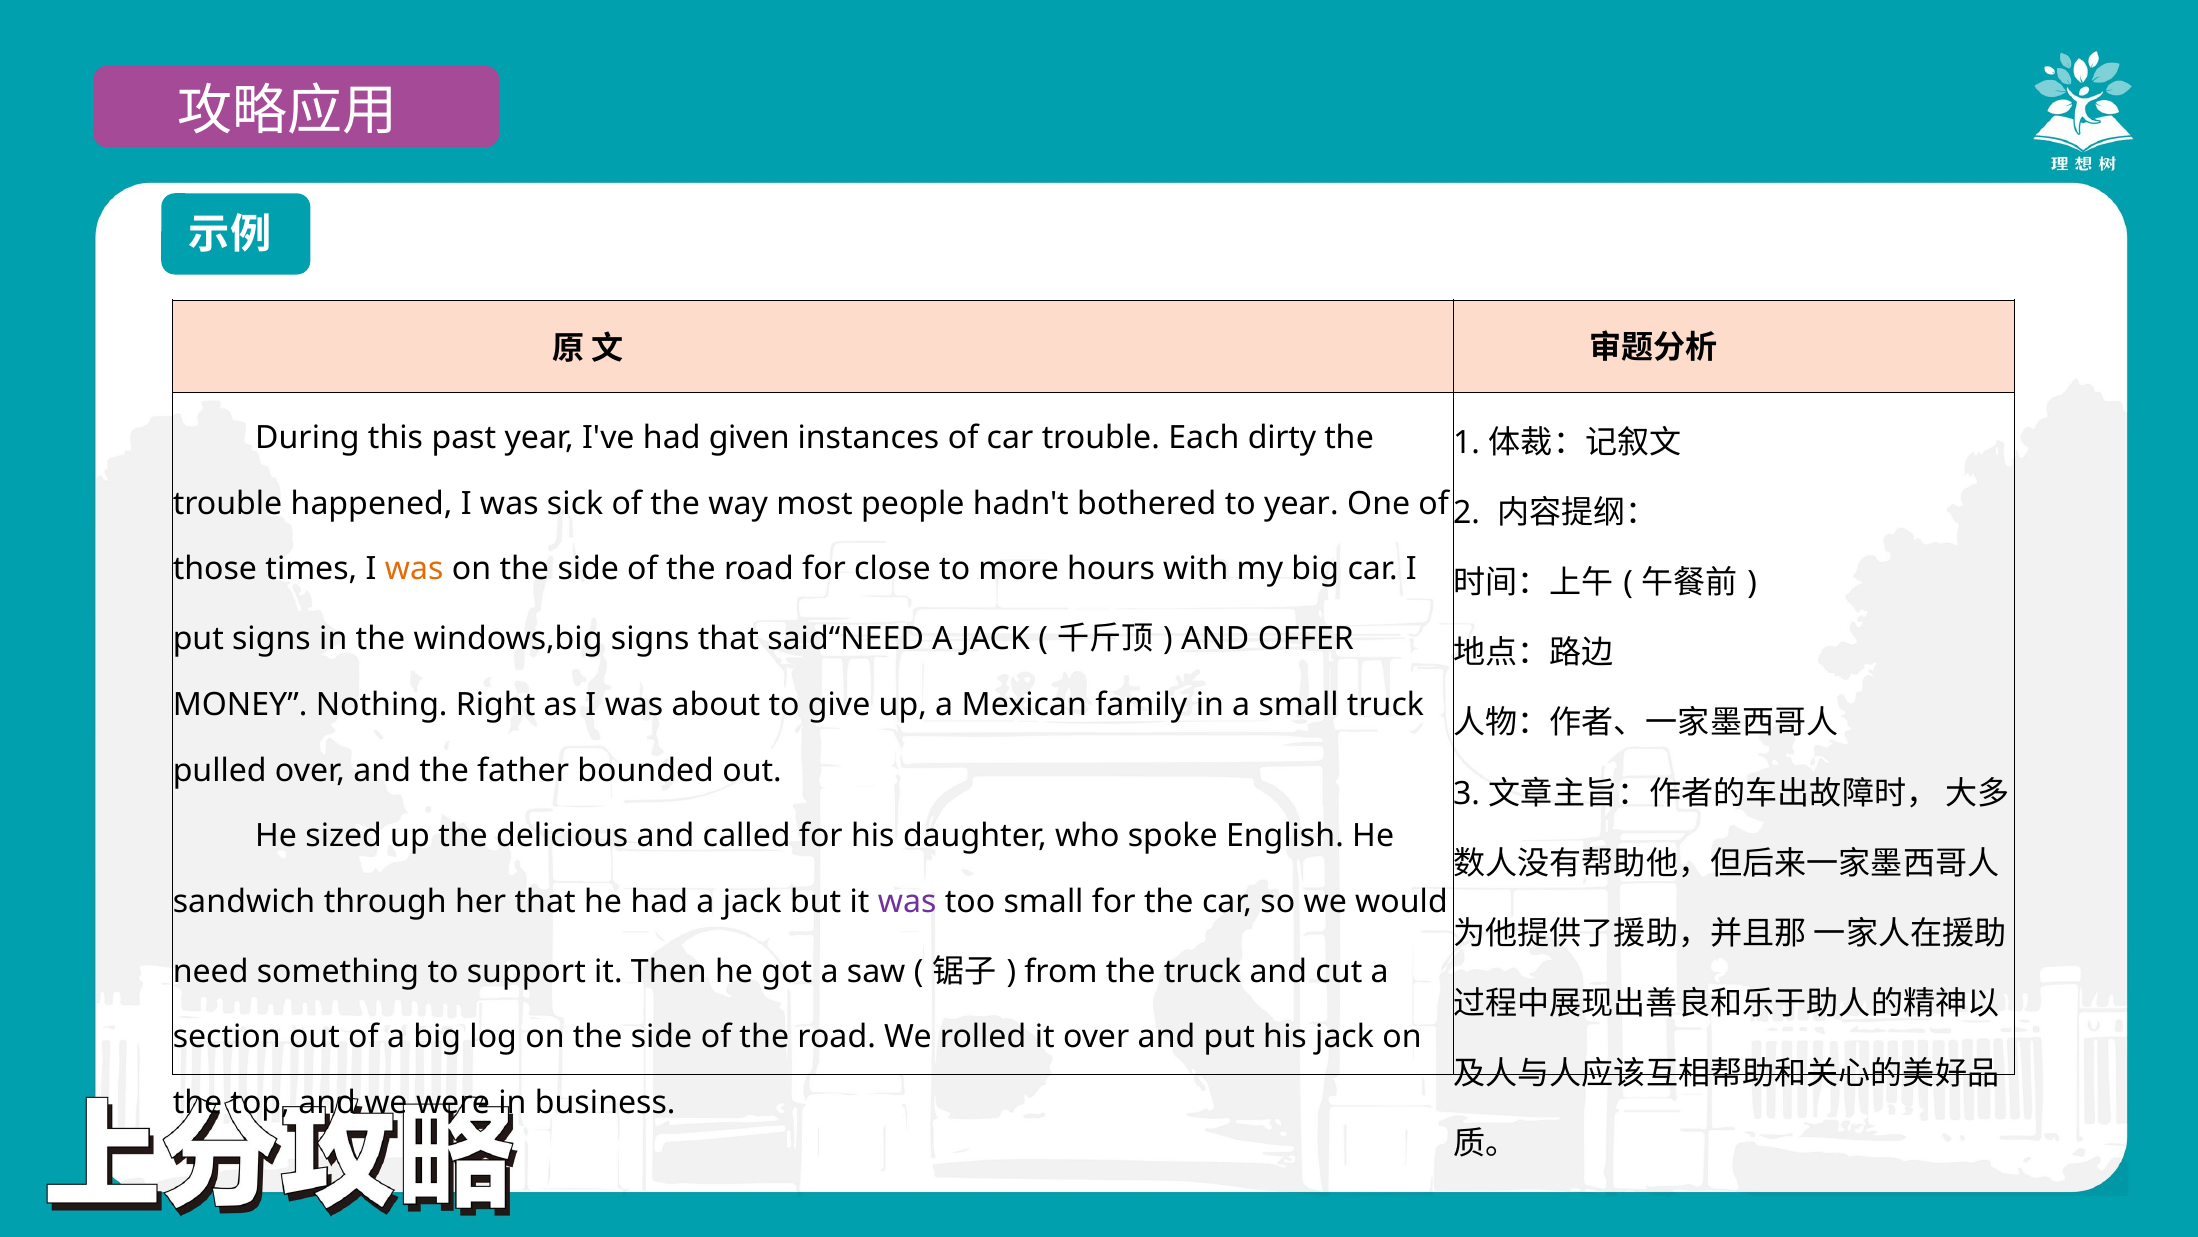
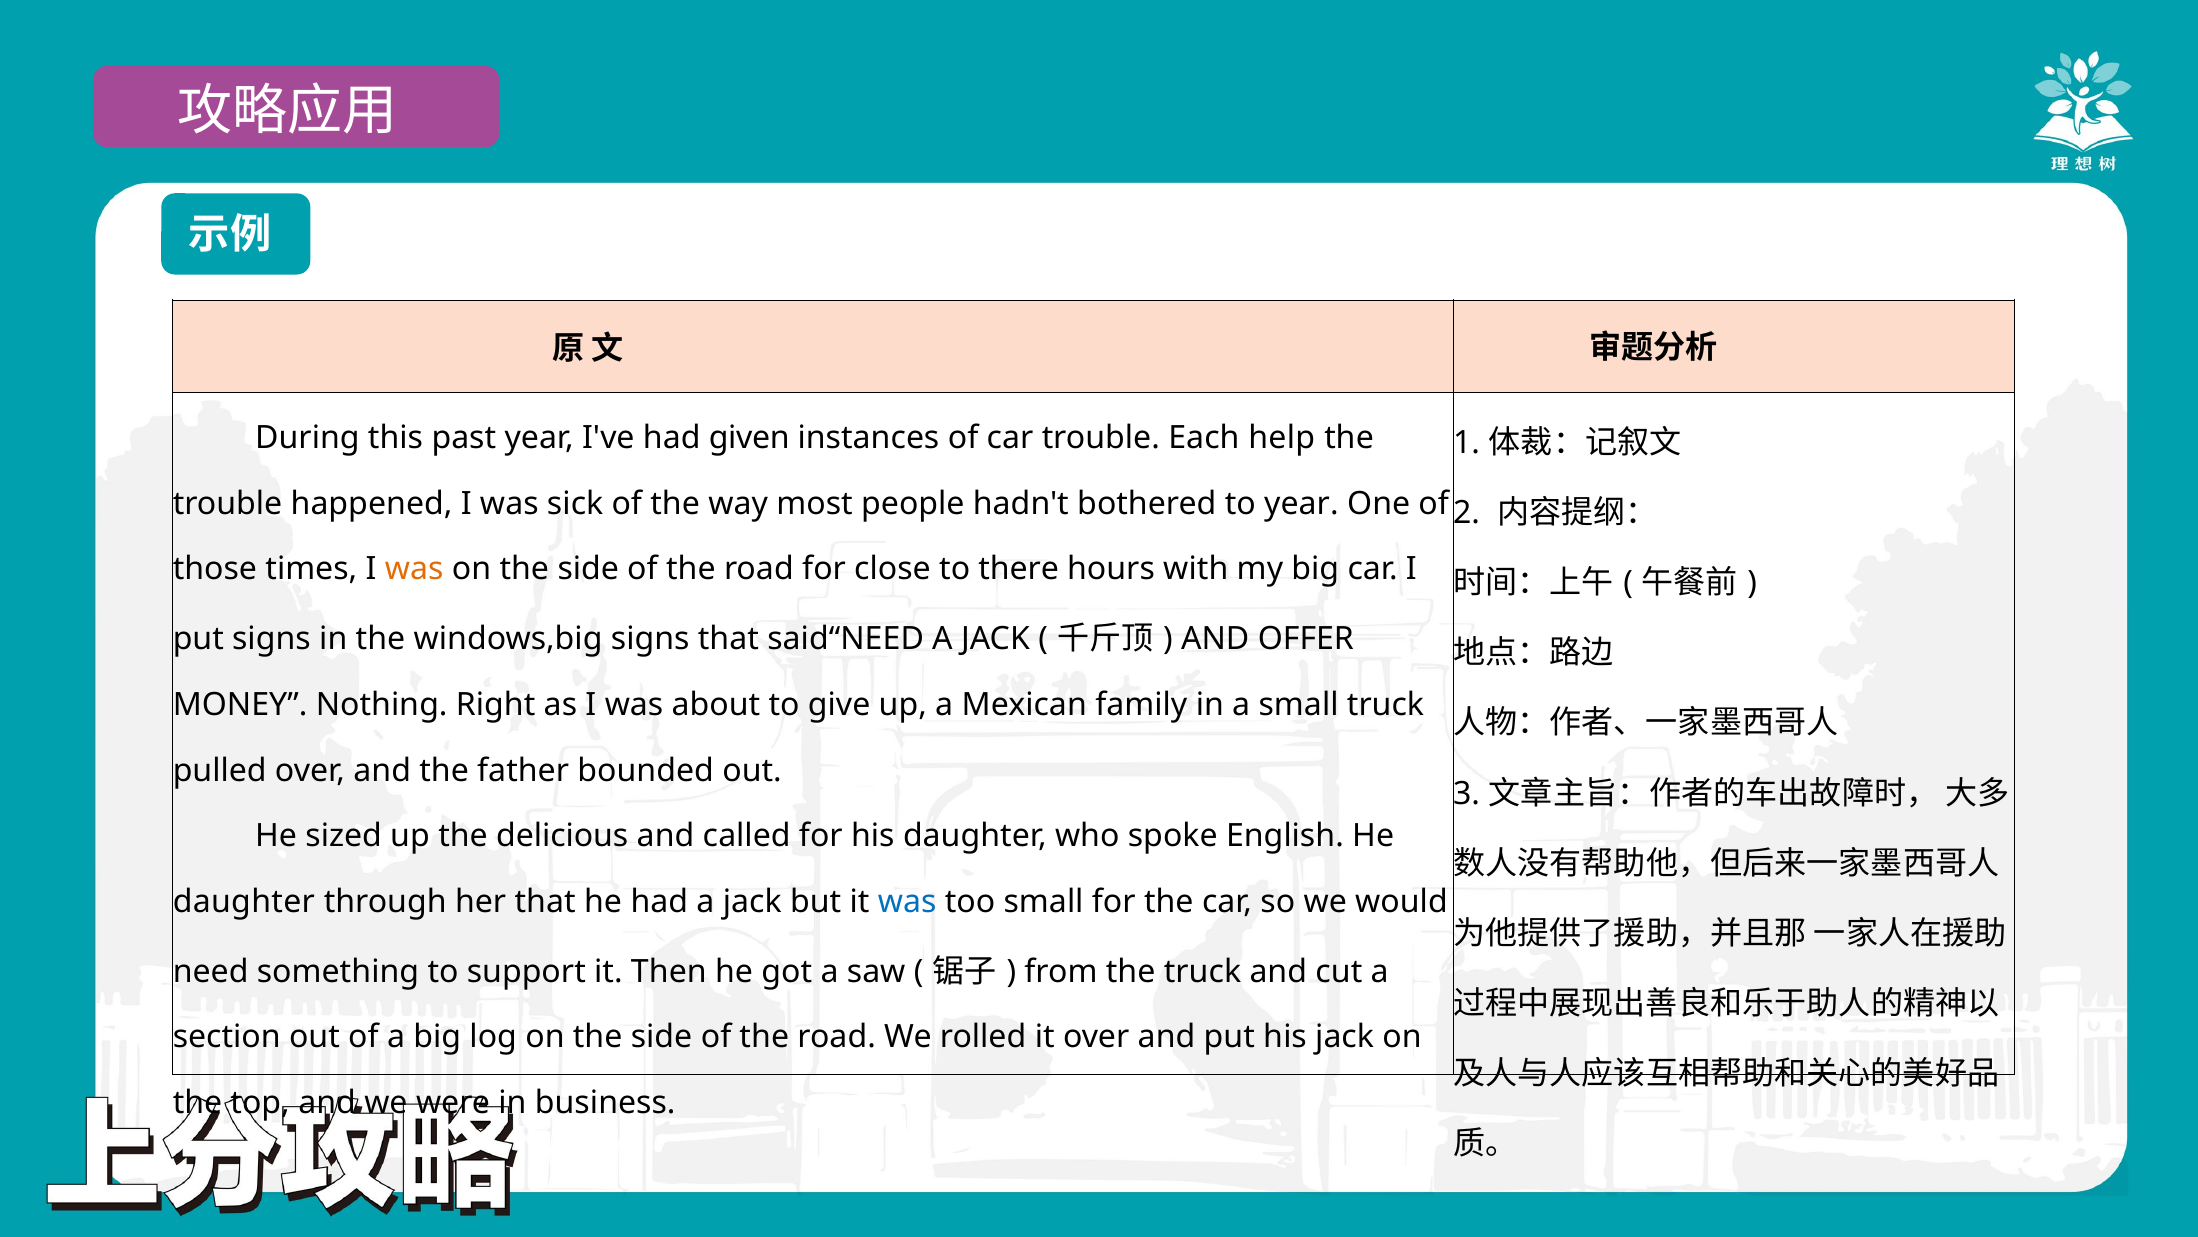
dirty: dirty -> help
more: more -> there
sandwich at (244, 901): sandwich -> daughter
was at (907, 901) colour: purple -> blue
